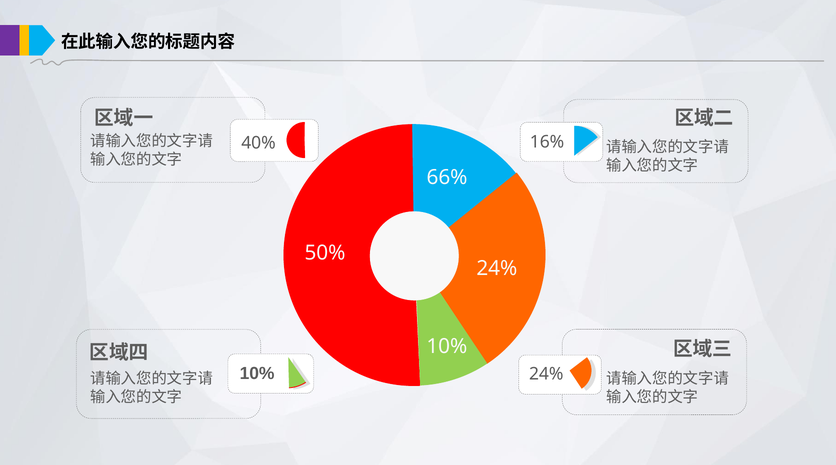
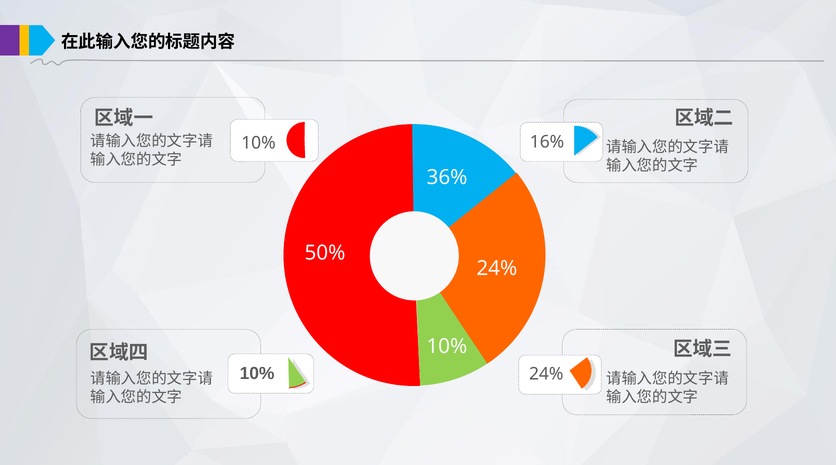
40% at (258, 143): 40% -> 10%
66%: 66% -> 36%
